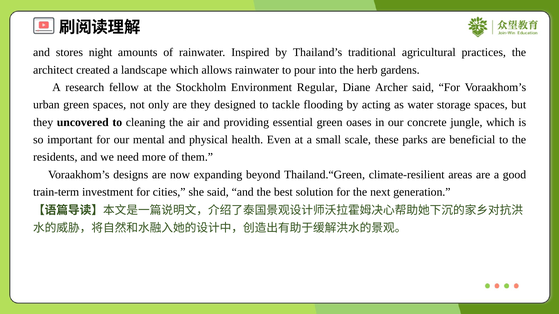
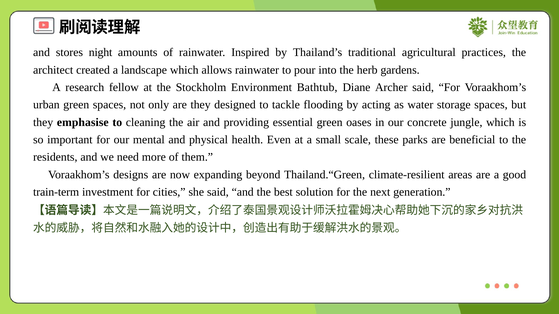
Regular: Regular -> Bathtub
uncovered: uncovered -> emphasise
